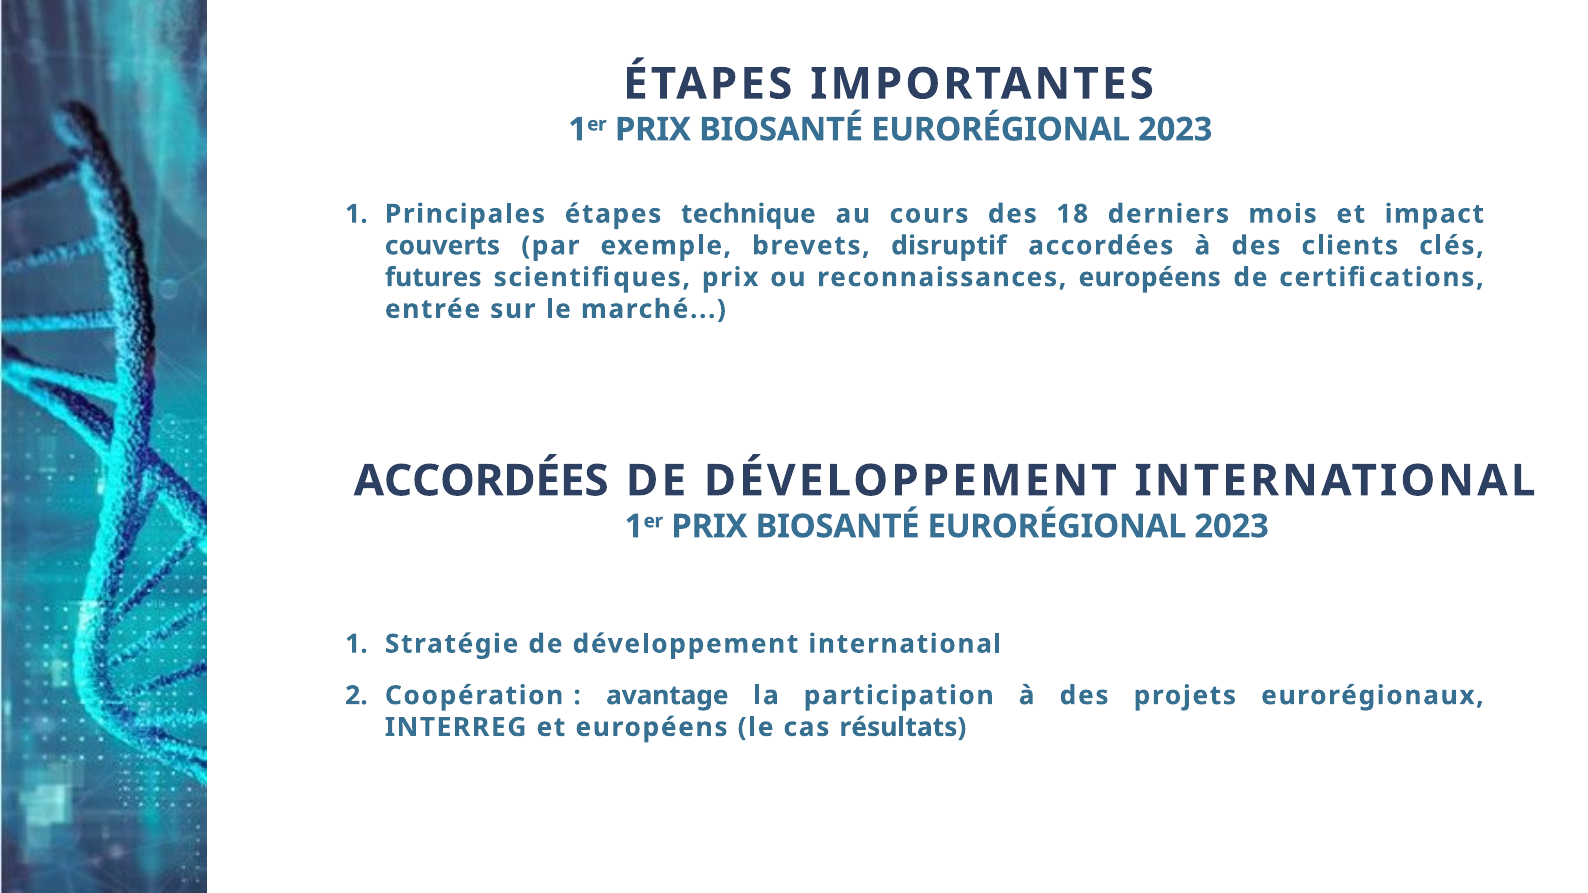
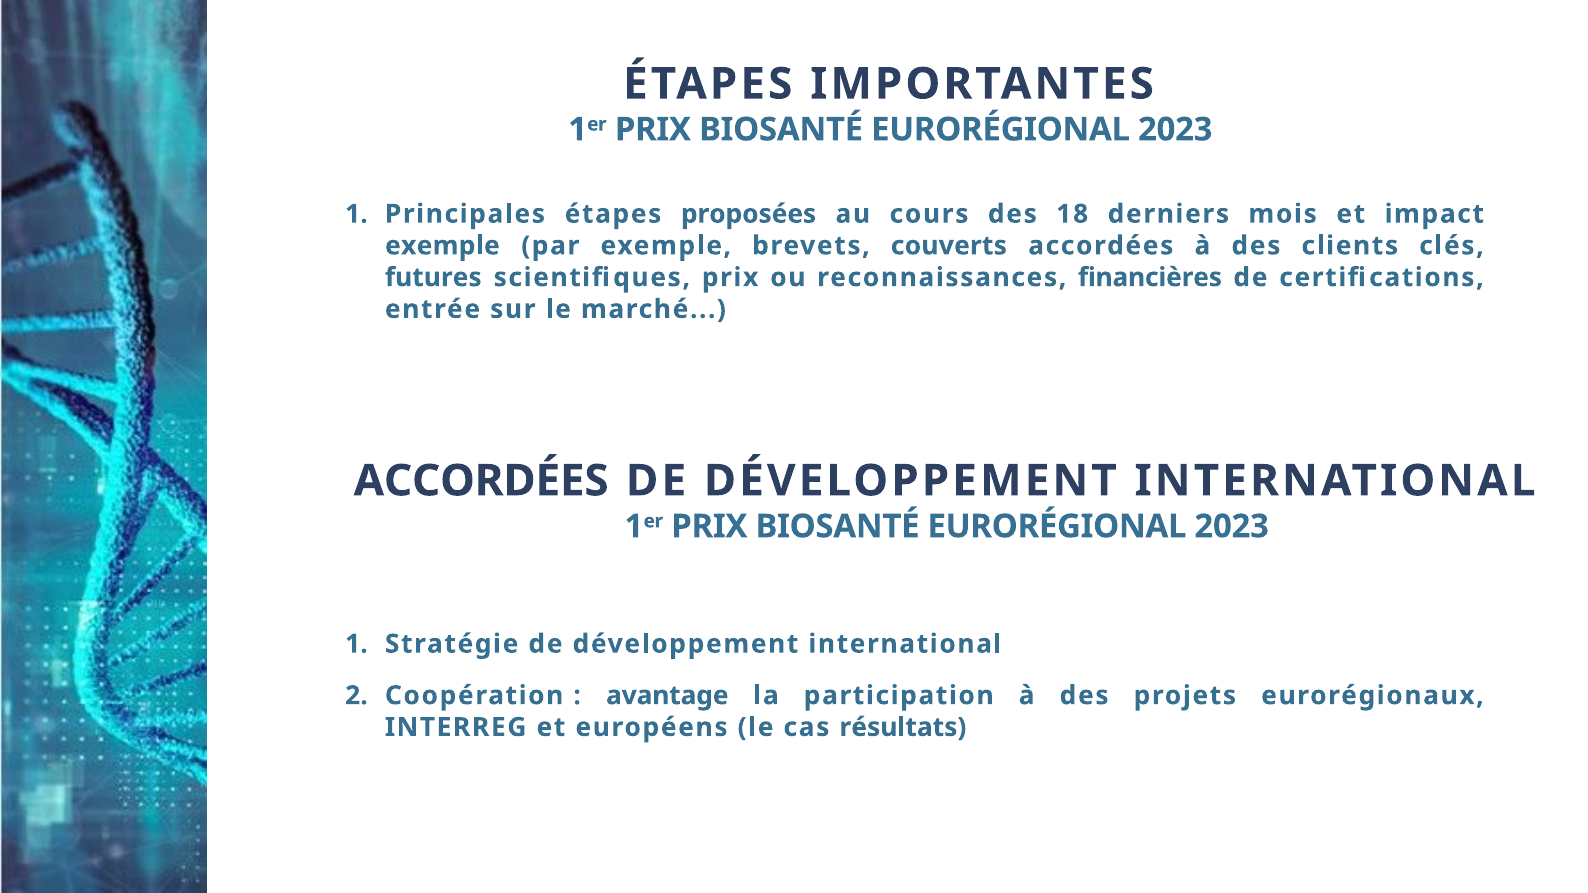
technique: technique -> proposées
couverts at (442, 246): couverts -> exemple
disruptif: disruptif -> couverts
reconnaissances européens: européens -> financières
